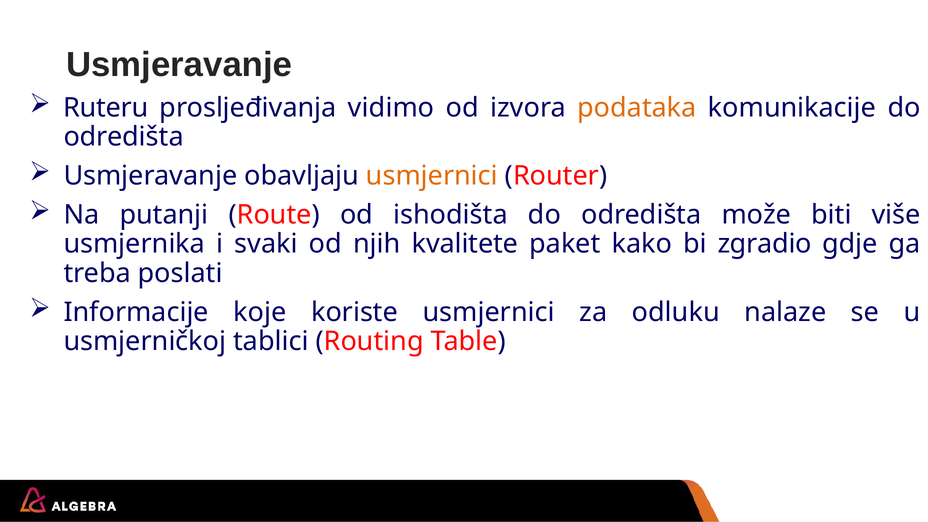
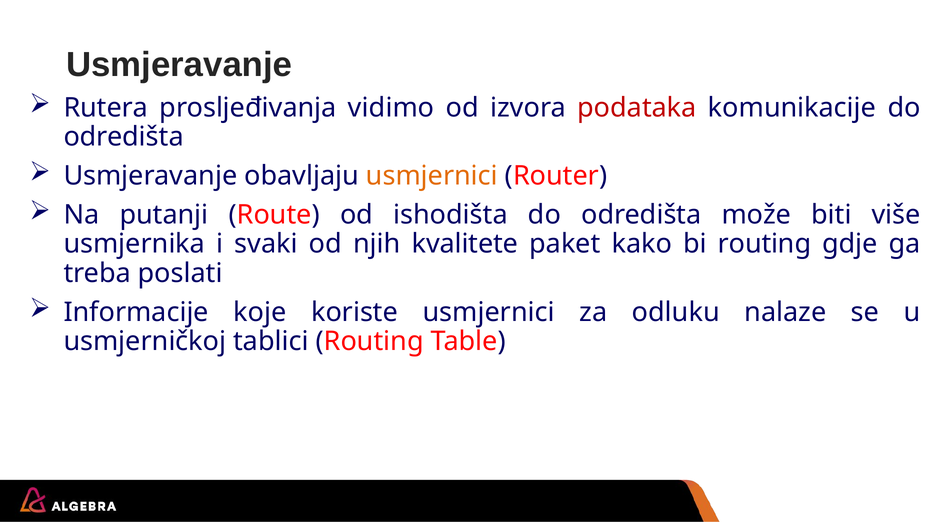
Ruteru: Ruteru -> Rutera
podataka colour: orange -> red
bi zgradio: zgradio -> routing
